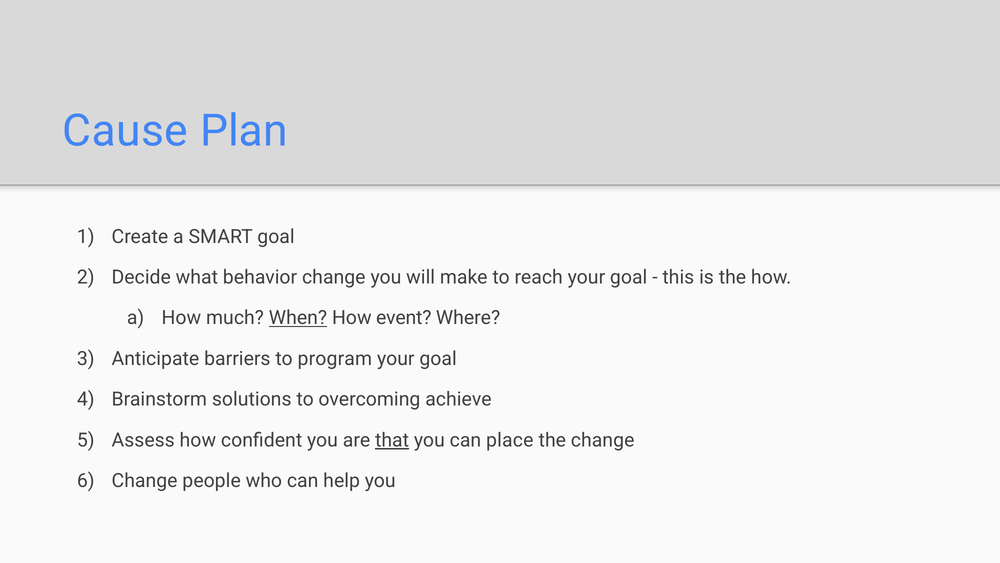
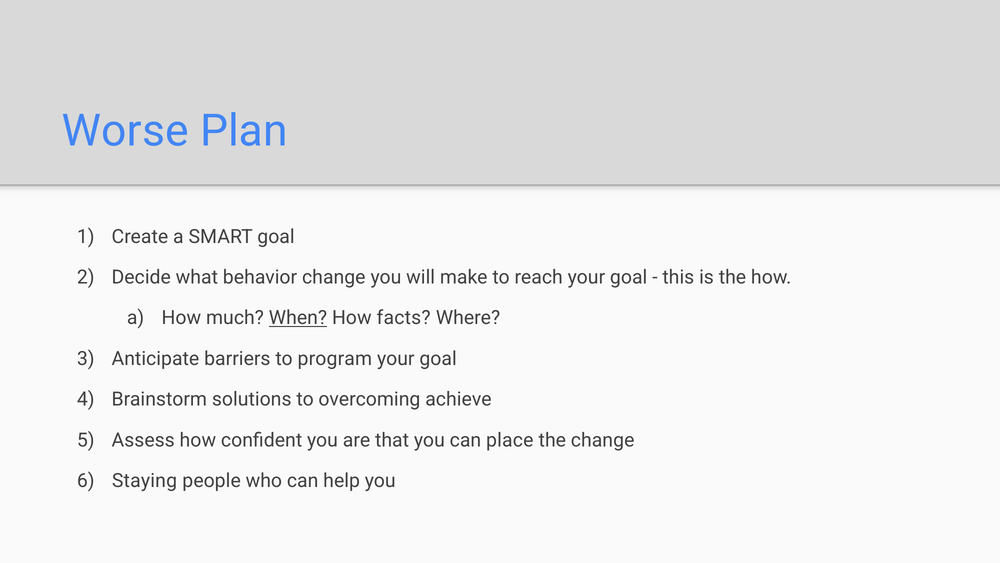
Cause: Cause -> Worse
event: event -> facts
that underline: present -> none
Change at (145, 481): Change -> Staying
